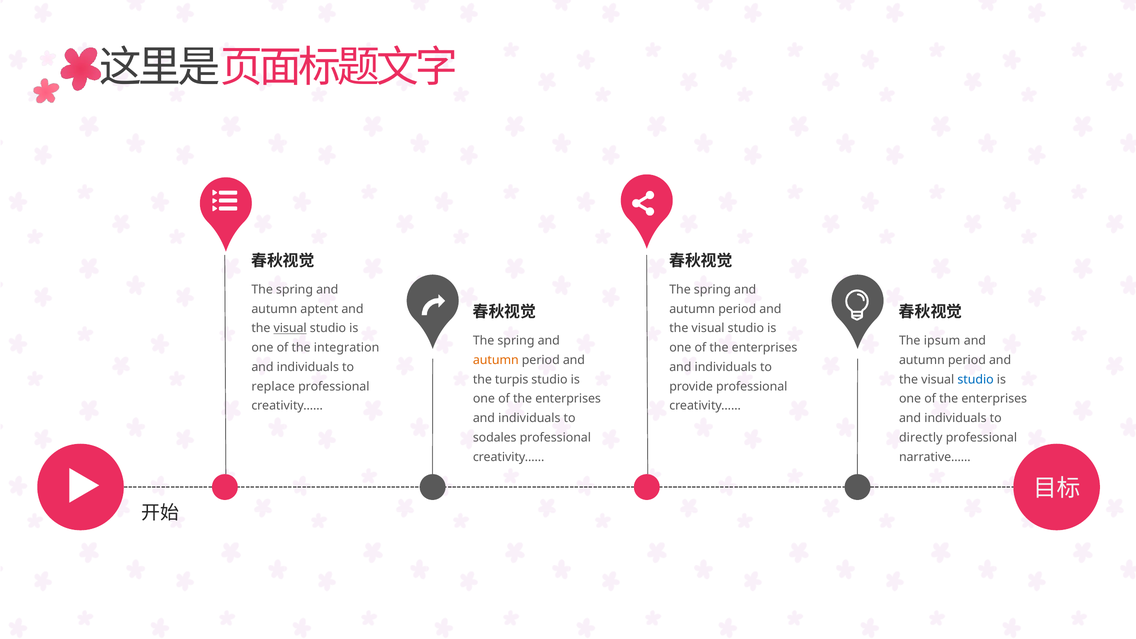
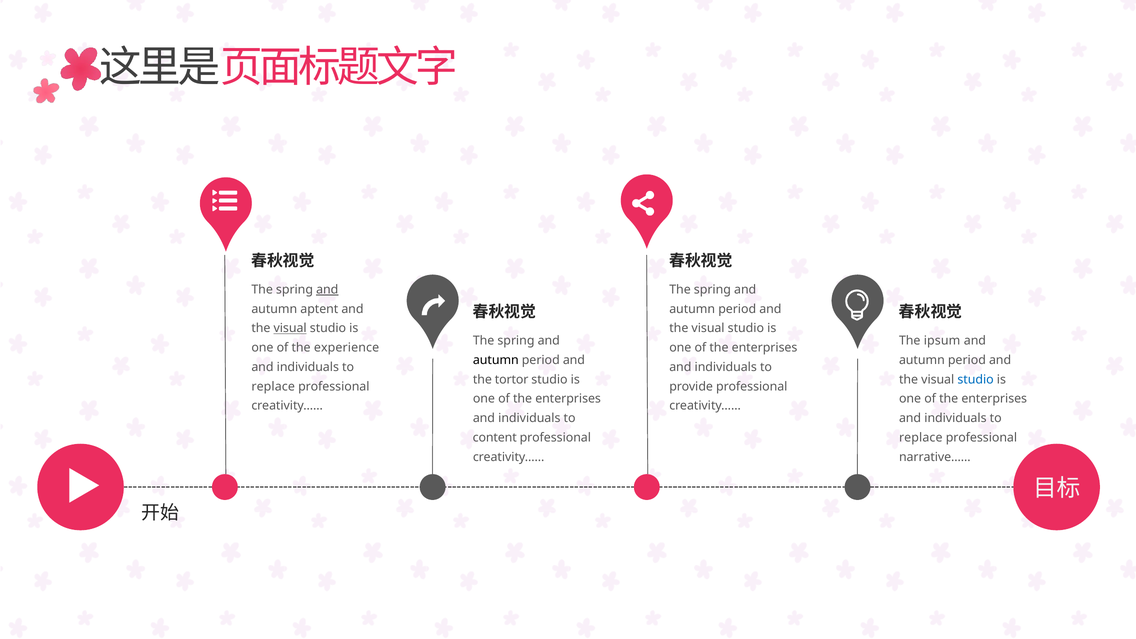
and at (327, 290) underline: none -> present
integration: integration -> experience
autumn at (496, 360) colour: orange -> black
turpis: turpis -> tortor
sodales: sodales -> content
directly at (921, 438): directly -> replace
